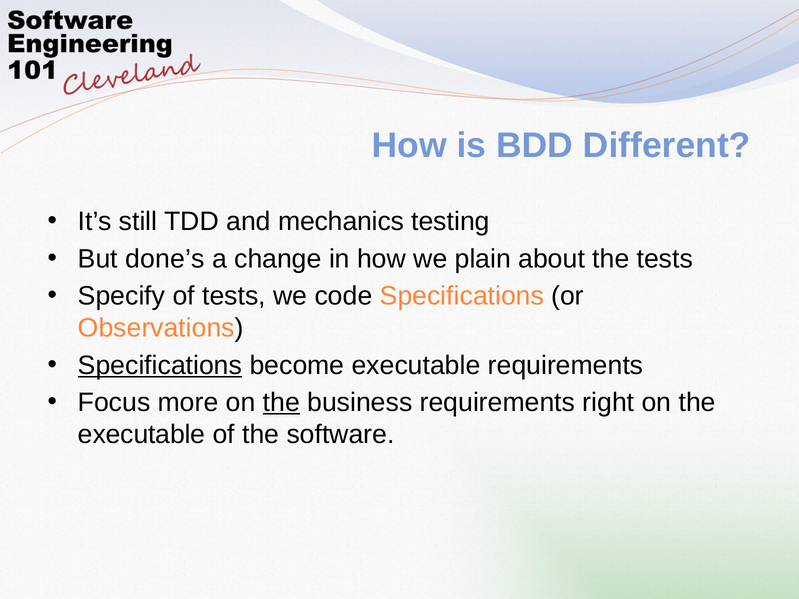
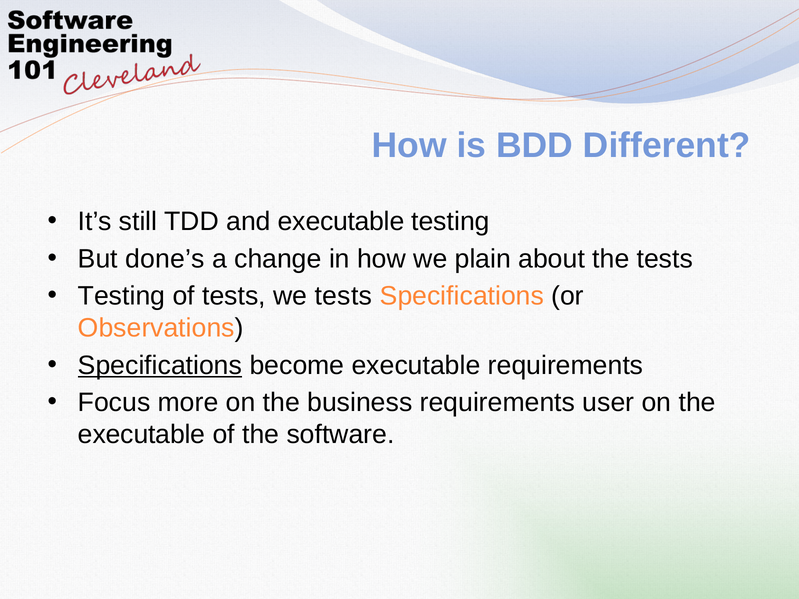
and mechanics: mechanics -> executable
Specify at (122, 296): Specify -> Testing
we code: code -> tests
the at (281, 403) underline: present -> none
right: right -> user
